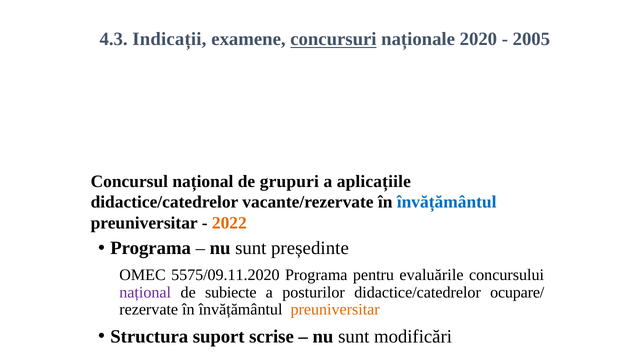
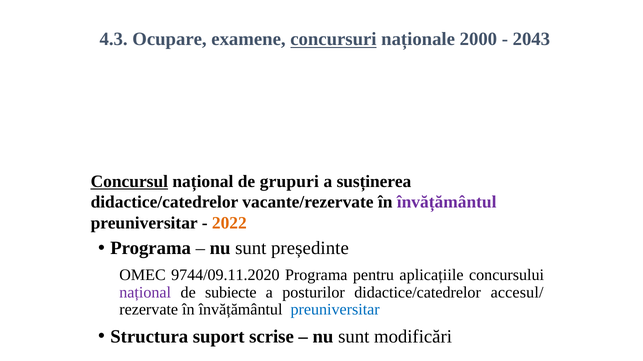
Indicații: Indicații -> Ocupare
2020: 2020 -> 2000
2005: 2005 -> 2043
Concursul underline: none -> present
aplicațiile: aplicațiile -> susținerea
învățământul at (447, 203) colour: blue -> purple
5575/09.11.2020: 5575/09.11.2020 -> 9744/09.11.2020
evaluările: evaluările -> aplicațiile
ocupare/: ocupare/ -> accesul/
preuniversitar at (335, 310) colour: orange -> blue
